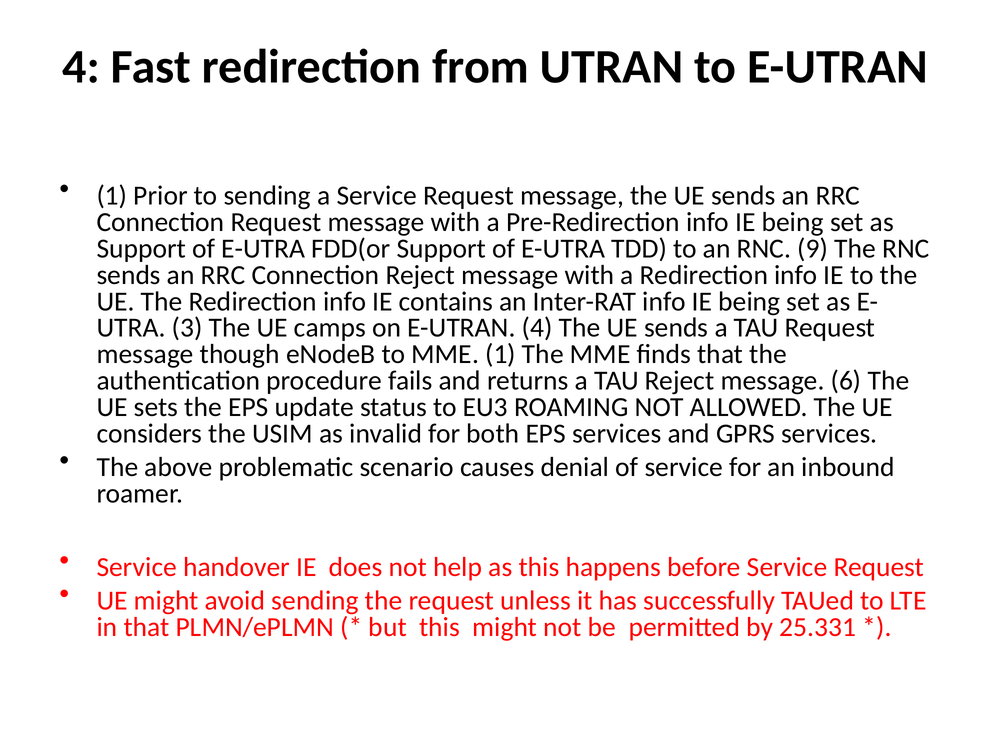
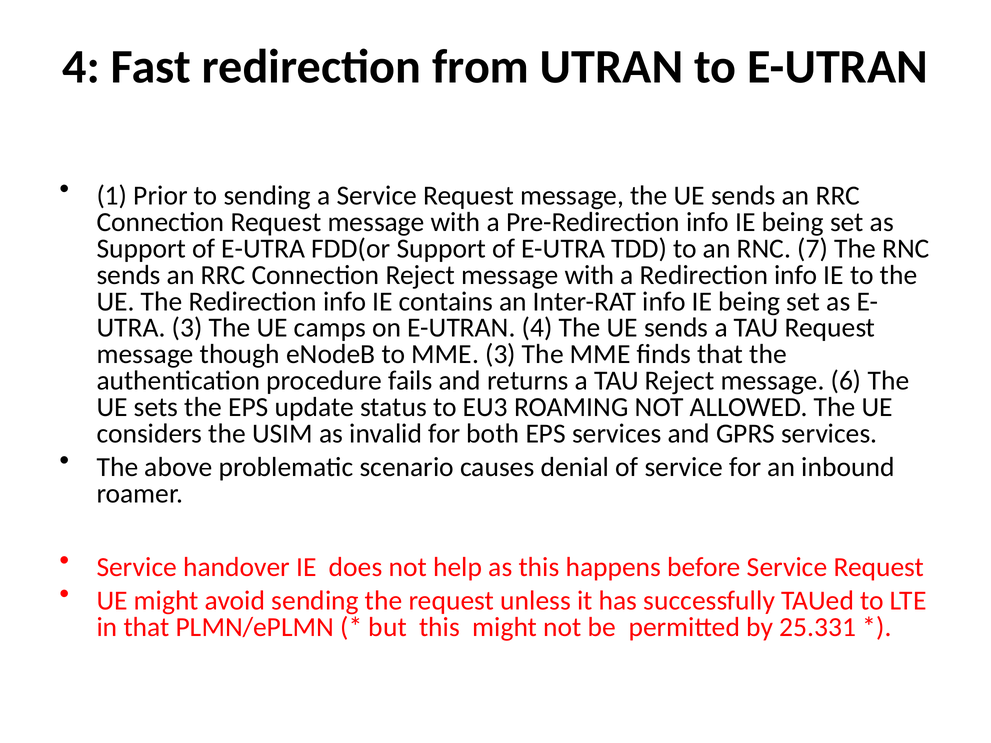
9: 9 -> 7
MME 1: 1 -> 3
